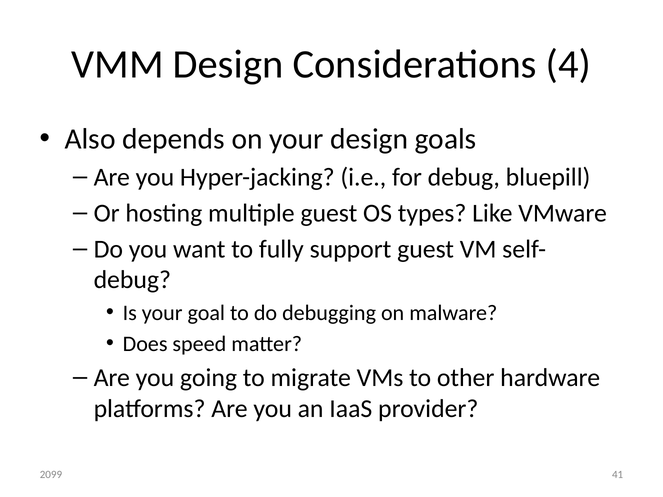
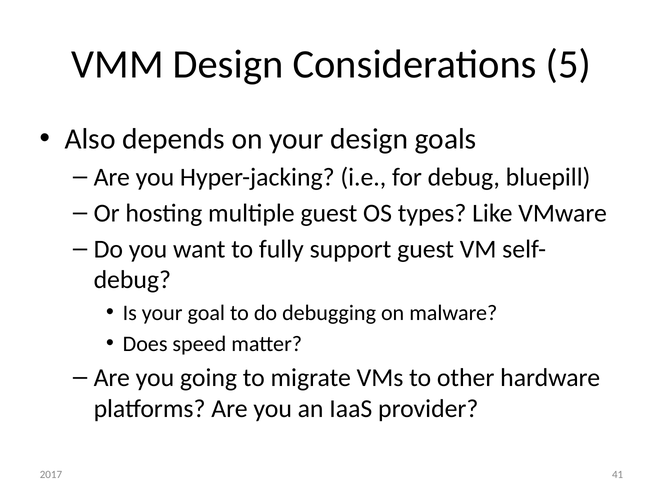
4: 4 -> 5
2099: 2099 -> 2017
